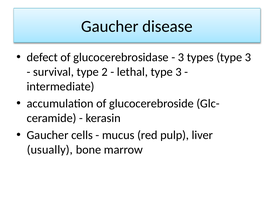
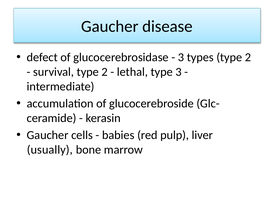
types type 3: 3 -> 2
mucus: mucus -> babies
